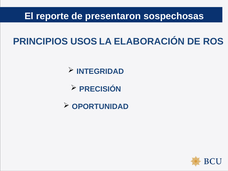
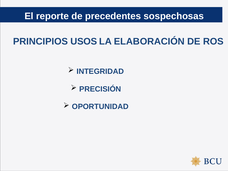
presentaron: presentaron -> precedentes
